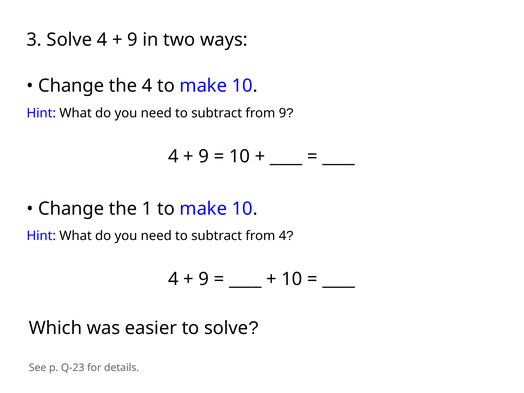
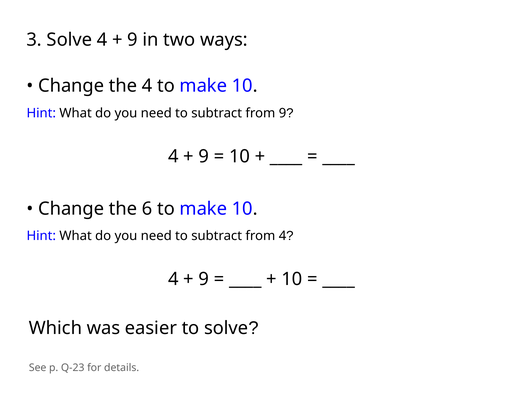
1: 1 -> 6
